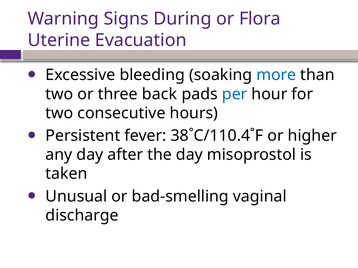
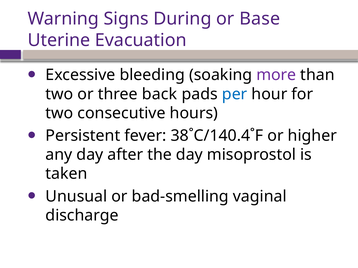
Flora: Flora -> Base
more colour: blue -> purple
38˚C/110.4˚F: 38˚C/110.4˚F -> 38˚C/140.4˚F
